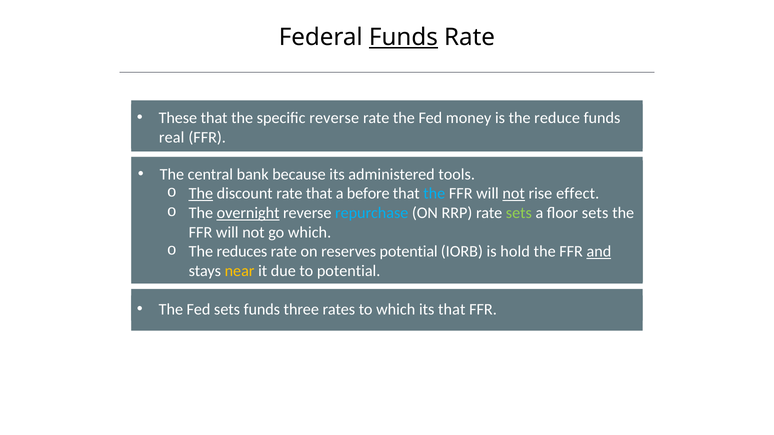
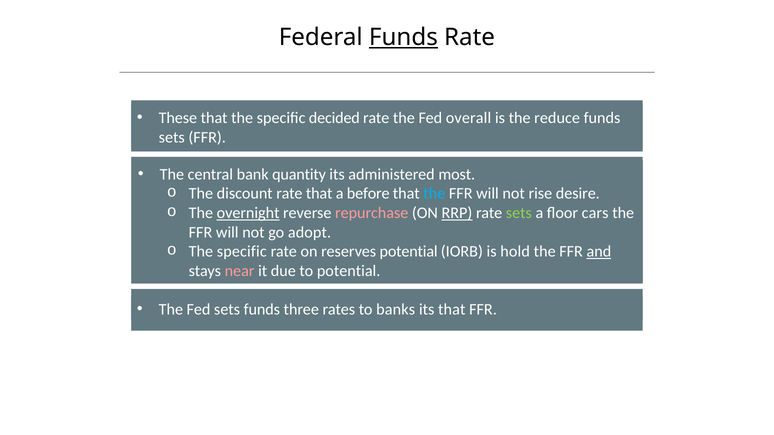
specific reverse: reverse -> decided
money: money -> overall
real at (172, 137): real -> sets
because: because -> quantity
tools: tools -> most
The at (201, 194) underline: present -> none
not at (514, 194) underline: present -> none
effect: effect -> desire
repurchase colour: light blue -> pink
RRP underline: none -> present
floor sets: sets -> cars
go which: which -> adopt
reduces at (242, 252): reduces -> specific
near colour: yellow -> pink
to which: which -> banks
